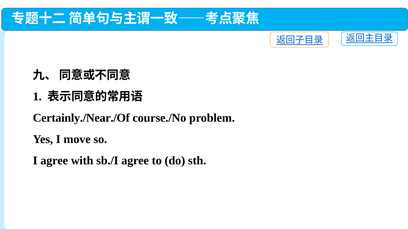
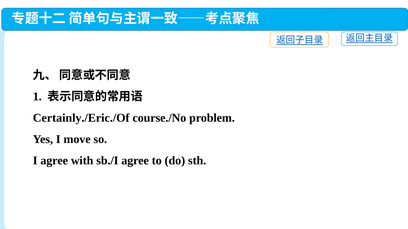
Certainly./Near./Of: Certainly./Near./Of -> Certainly./Eric./Of
